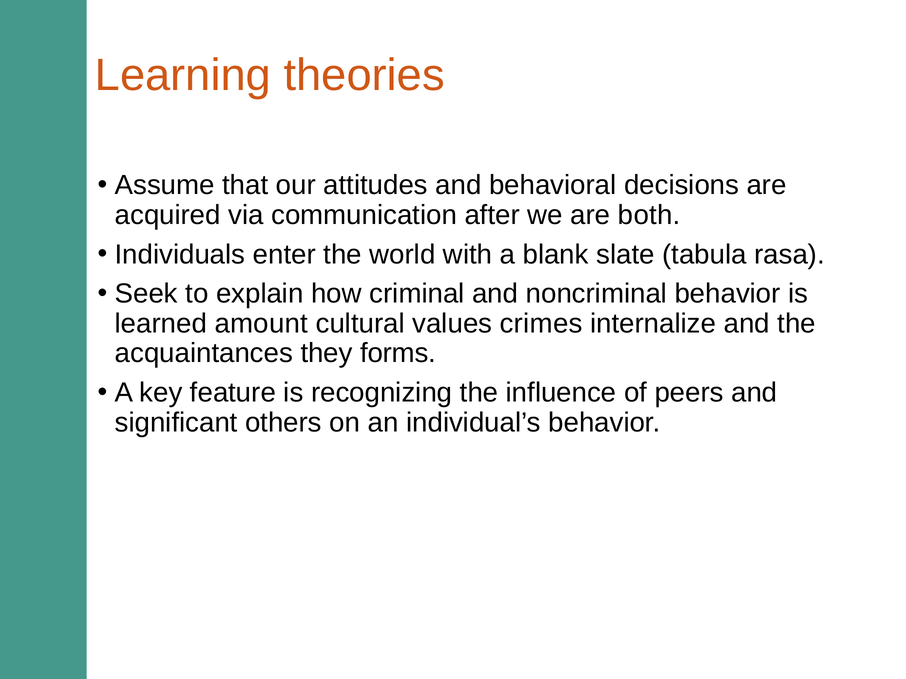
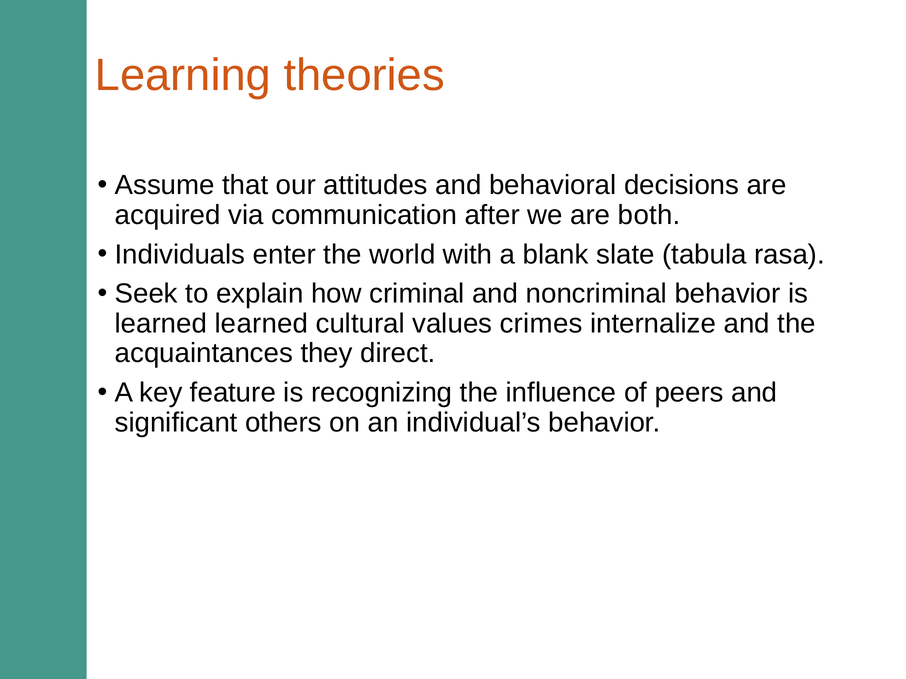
learned amount: amount -> learned
forms: forms -> direct
